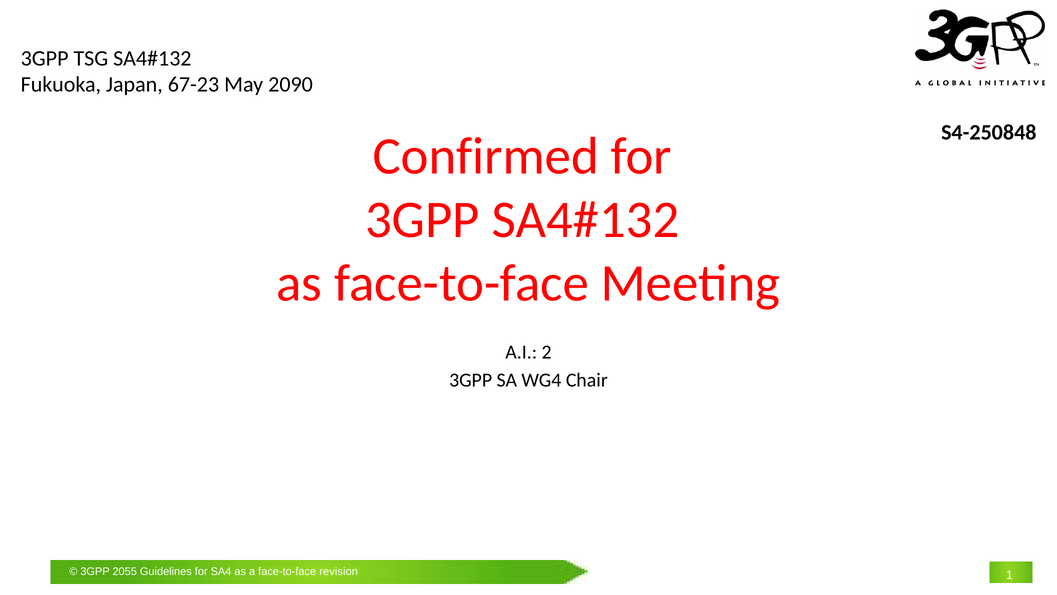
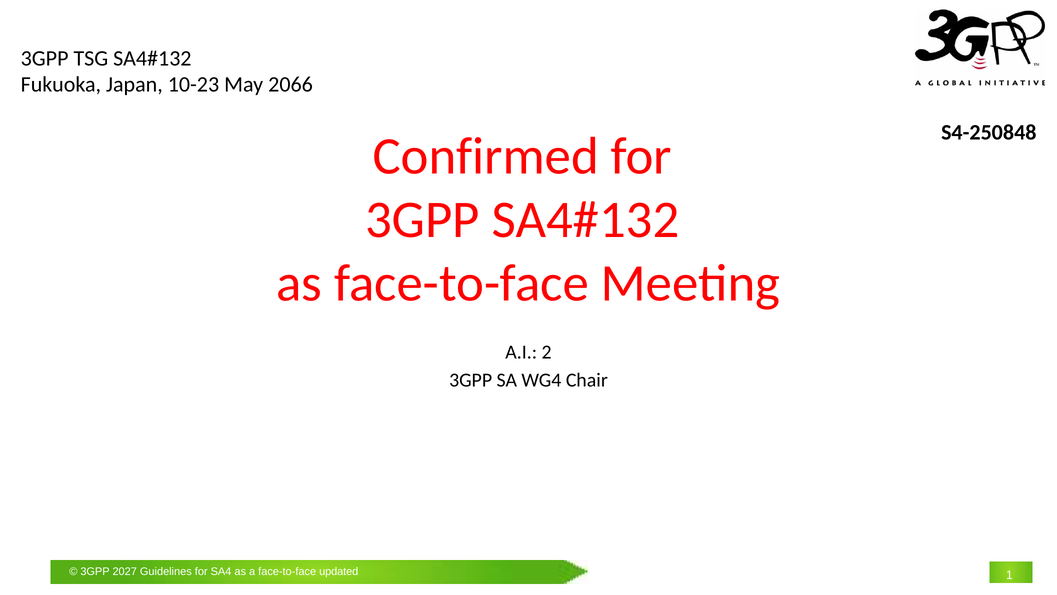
67-23: 67-23 -> 10-23
2090: 2090 -> 2066
2055: 2055 -> 2027
revision: revision -> updated
